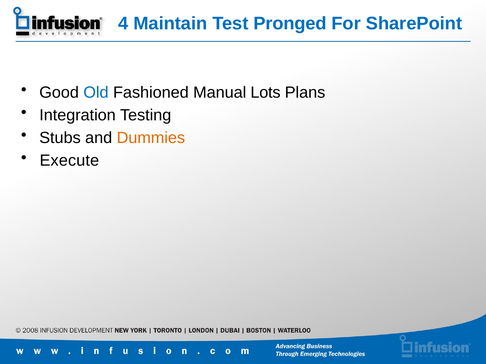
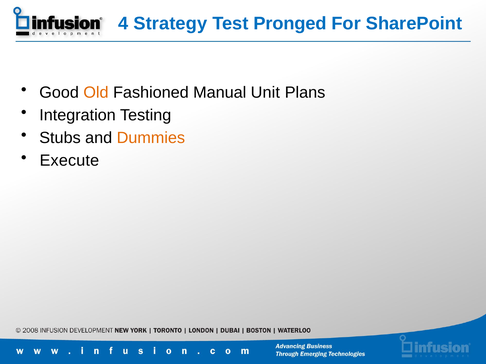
Maintain: Maintain -> Strategy
Old colour: blue -> orange
Lots: Lots -> Unit
